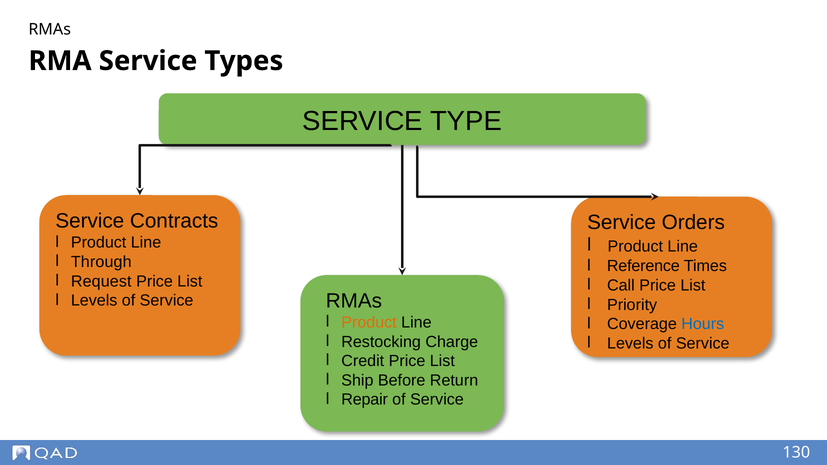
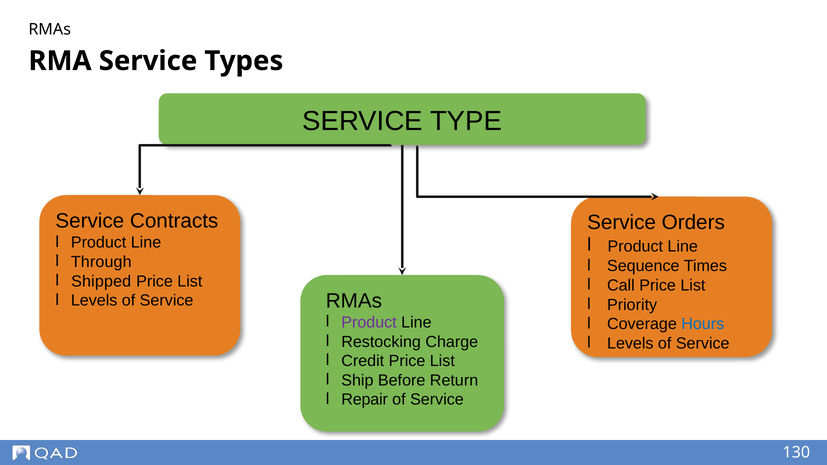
Reference: Reference -> Sequence
Request: Request -> Shipped
Product at (369, 323) colour: orange -> purple
